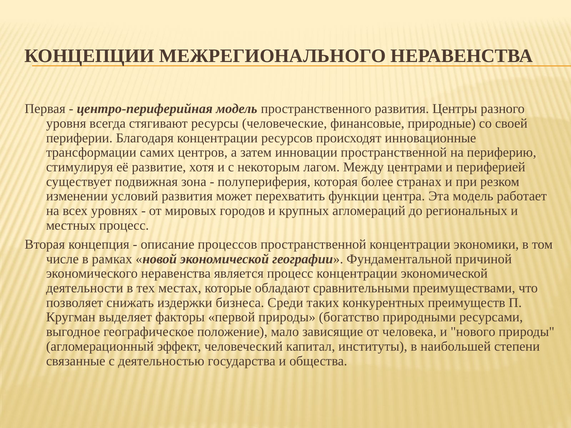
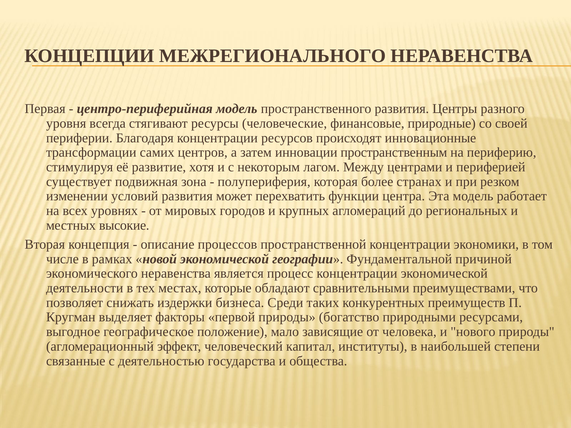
инновации пространственной: пространственной -> пространственным
местных процесс: процесс -> высокие
